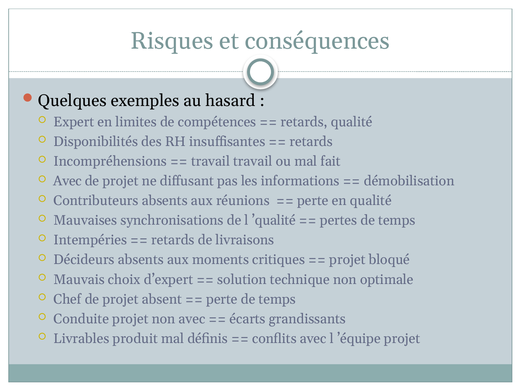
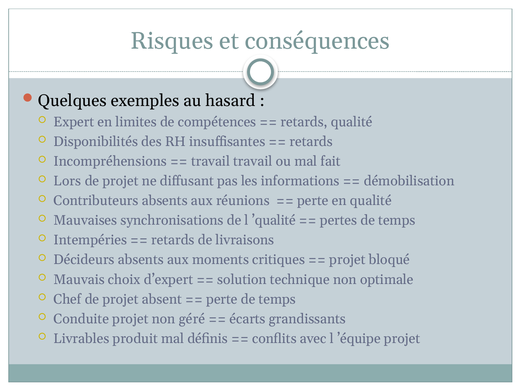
Avec at (68, 181): Avec -> Lors
non avec: avec -> géré
